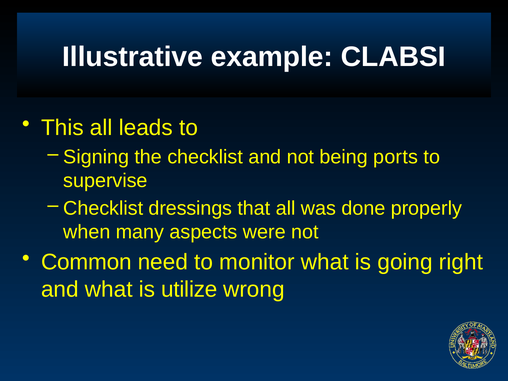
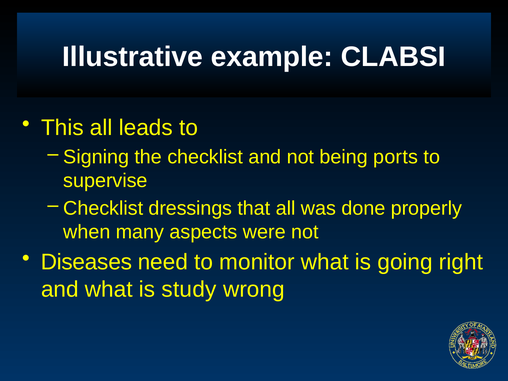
Common: Common -> Diseases
utilize: utilize -> study
